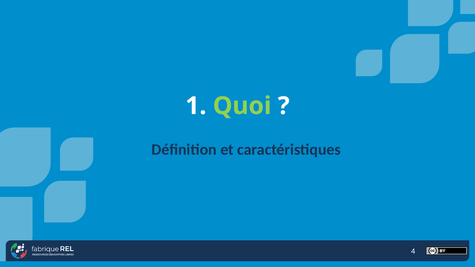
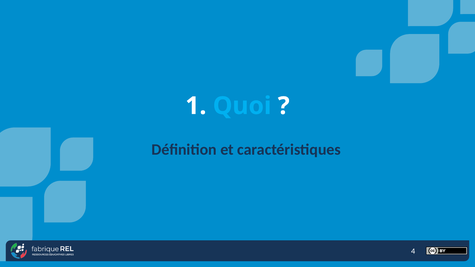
Quoi colour: light green -> light blue
